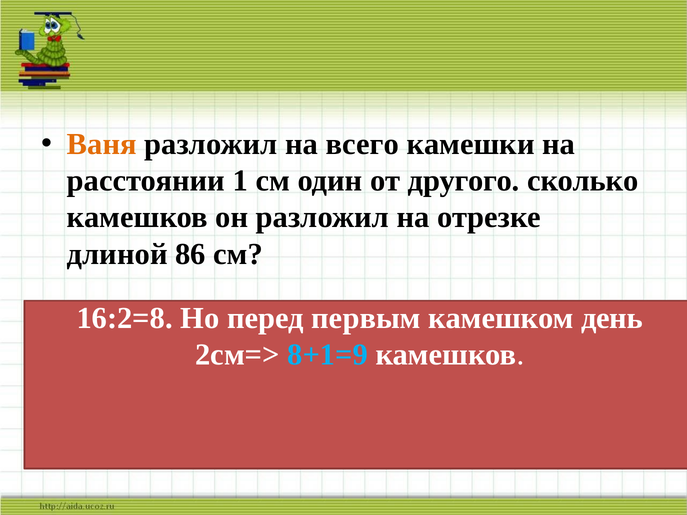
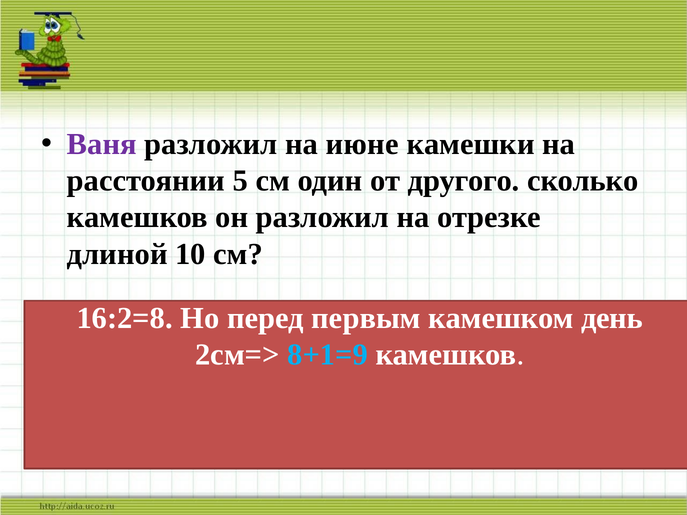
Ваня colour: orange -> purple
всего: всего -> июне
1: 1 -> 5
86: 86 -> 10
